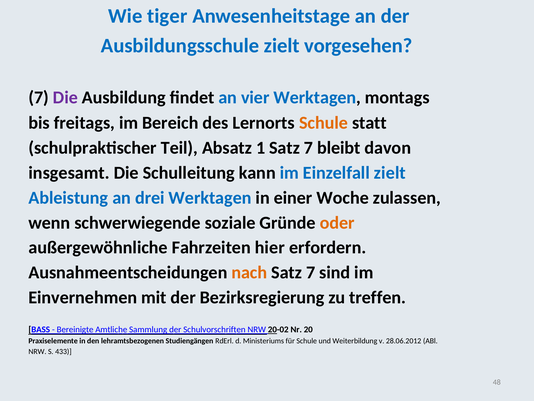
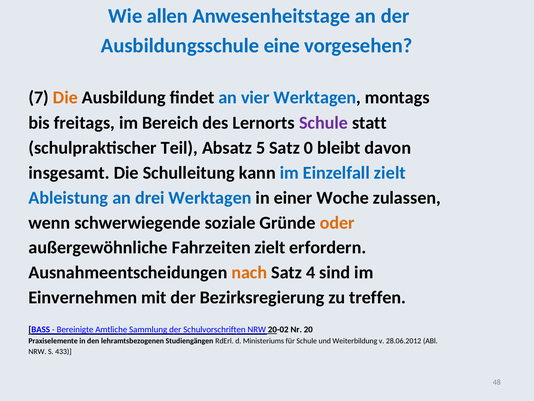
tiger: tiger -> allen
Ausbildungsschule zielt: zielt -> eine
Die at (65, 97) colour: purple -> orange
Schule at (324, 123) colour: orange -> purple
1: 1 -> 5
7 at (309, 148): 7 -> 0
Fahrzeiten hier: hier -> zielt
7 at (311, 272): 7 -> 4
